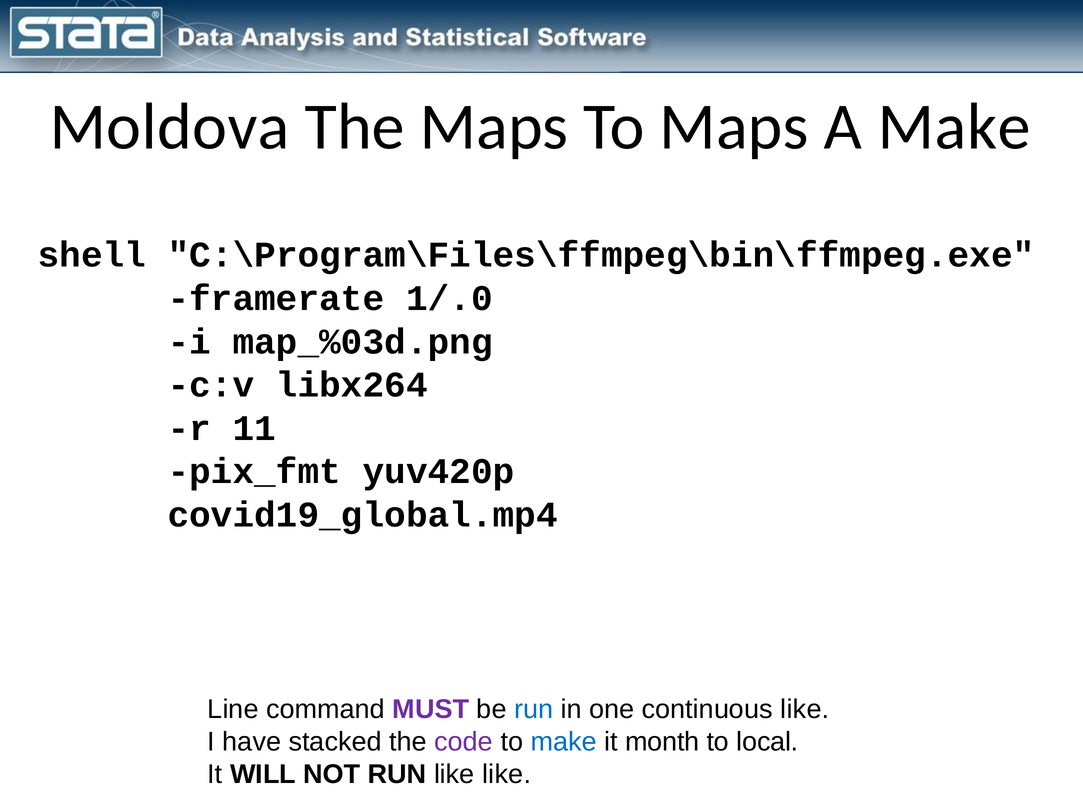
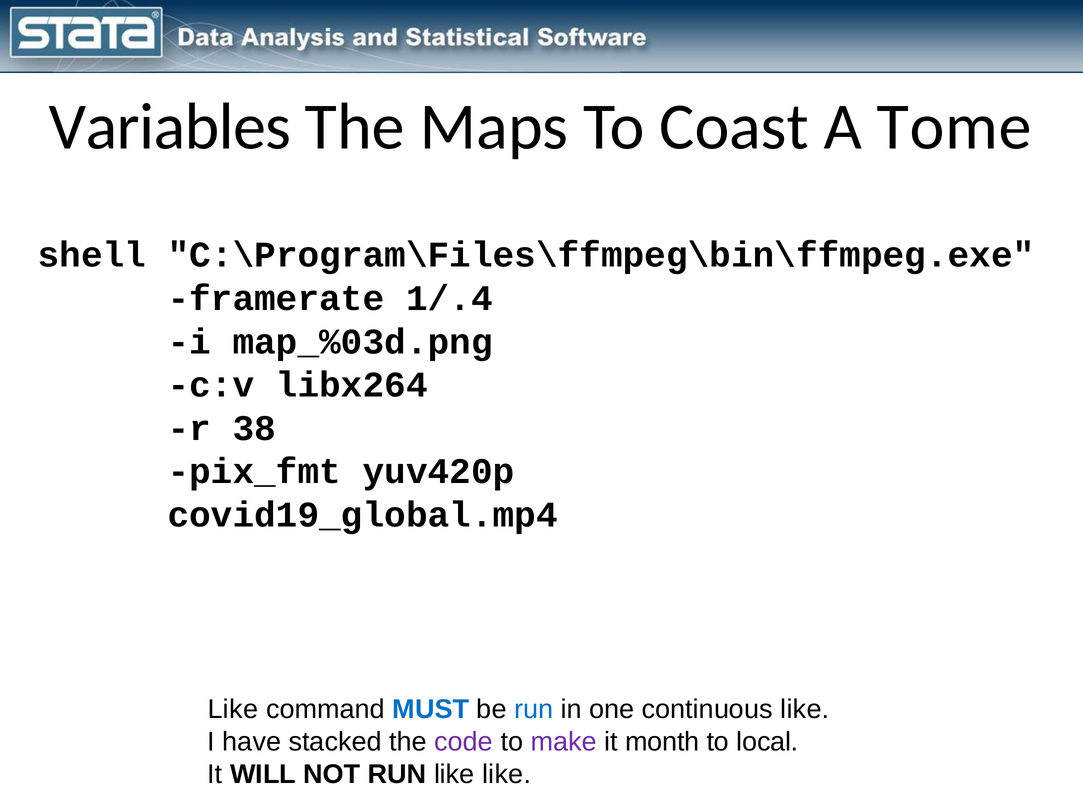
Moldova: Moldova -> Variables
To Maps: Maps -> Coast
A Make: Make -> Tome
1/.0: 1/.0 -> 1/.4
11: 11 -> 38
Line at (233, 709): Line -> Like
MUST colour: purple -> blue
make at (564, 742) colour: blue -> purple
